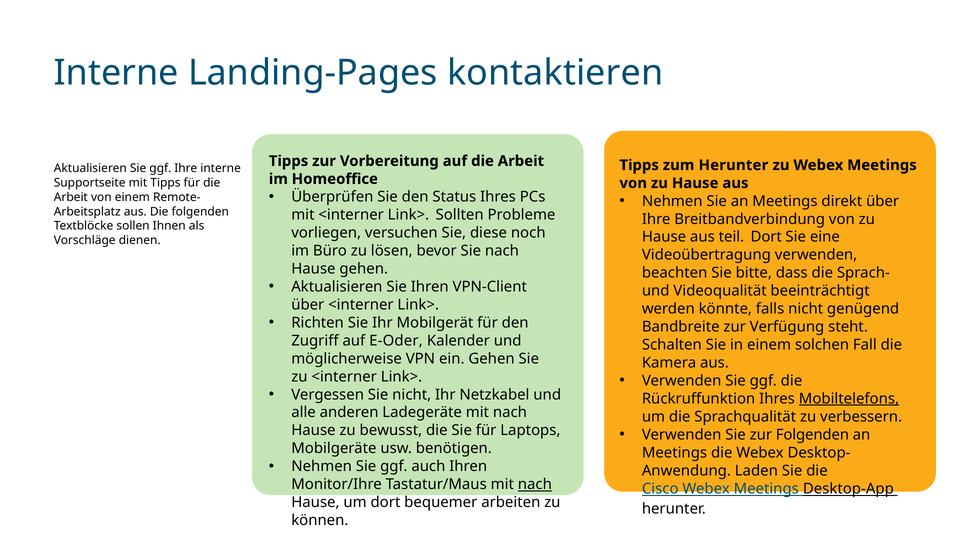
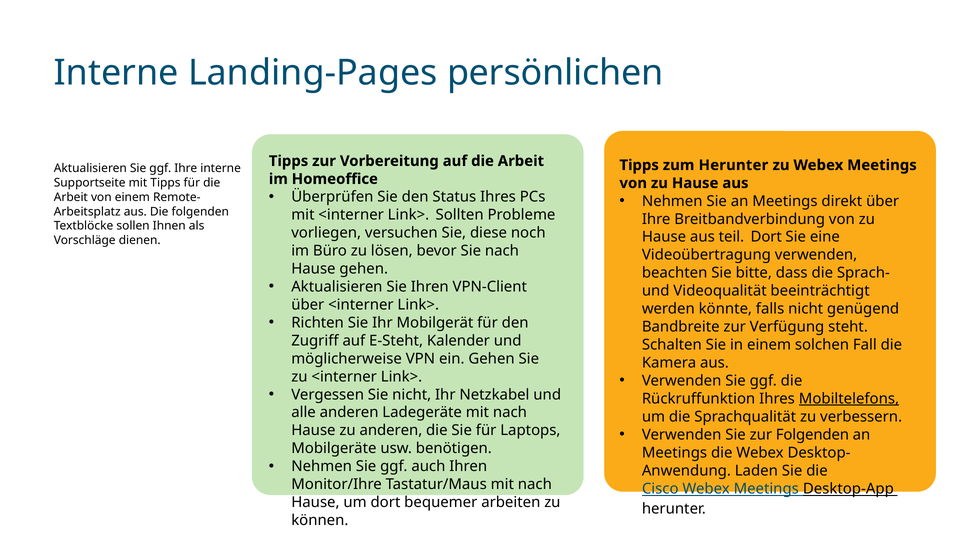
kontaktieren: kontaktieren -> persönlichen
E-Oder: E-Oder -> E-Steht
zu bewusst: bewusst -> anderen
nach at (535, 484) underline: present -> none
